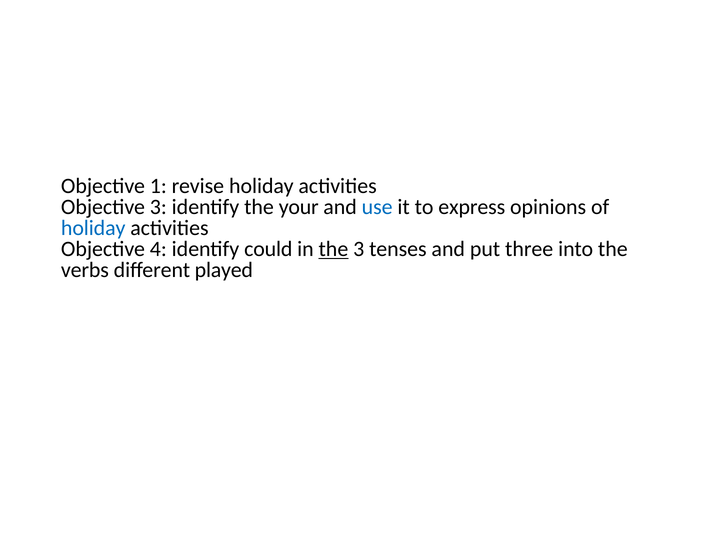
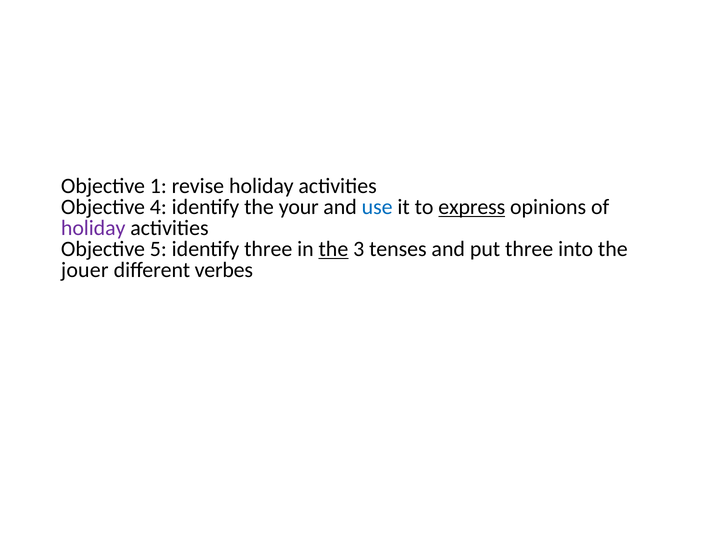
Objective 3: 3 -> 4
express underline: none -> present
holiday at (93, 228) colour: blue -> purple
4: 4 -> 5
identify could: could -> three
verbs: verbs -> jouer
played: played -> verbes
